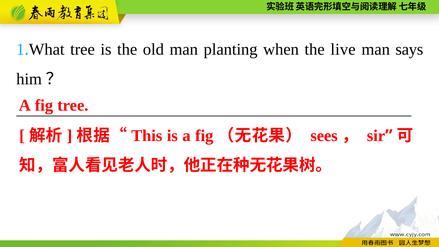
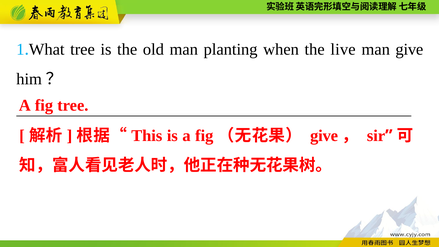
man says: says -> give
sees at (324, 136): sees -> give
